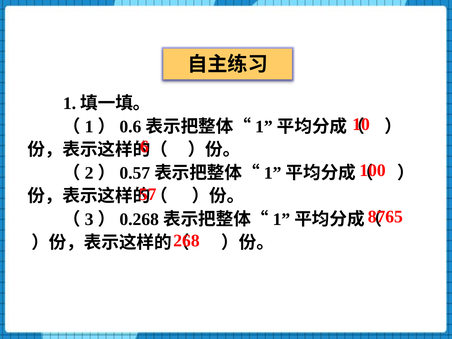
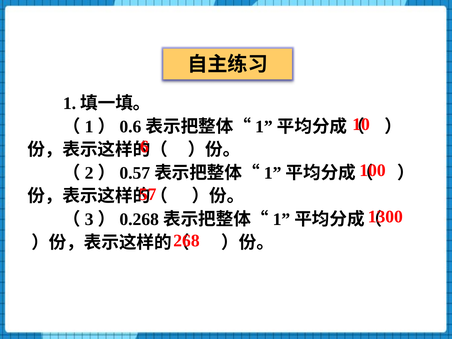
8765: 8765 -> 1300
